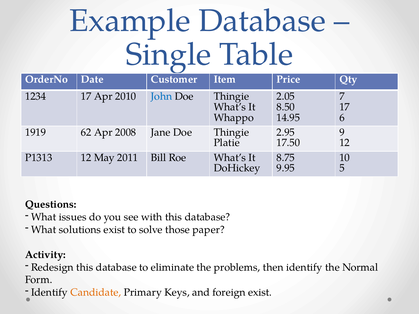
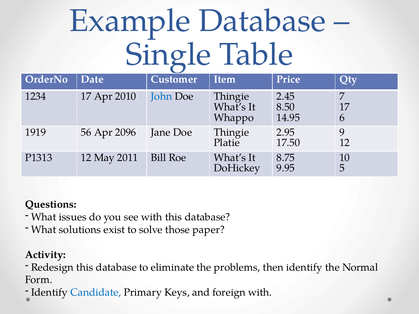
2.05: 2.05 -> 2.45
62: 62 -> 56
2008: 2008 -> 2096
Candidate colour: orange -> blue
foreign exist: exist -> with
